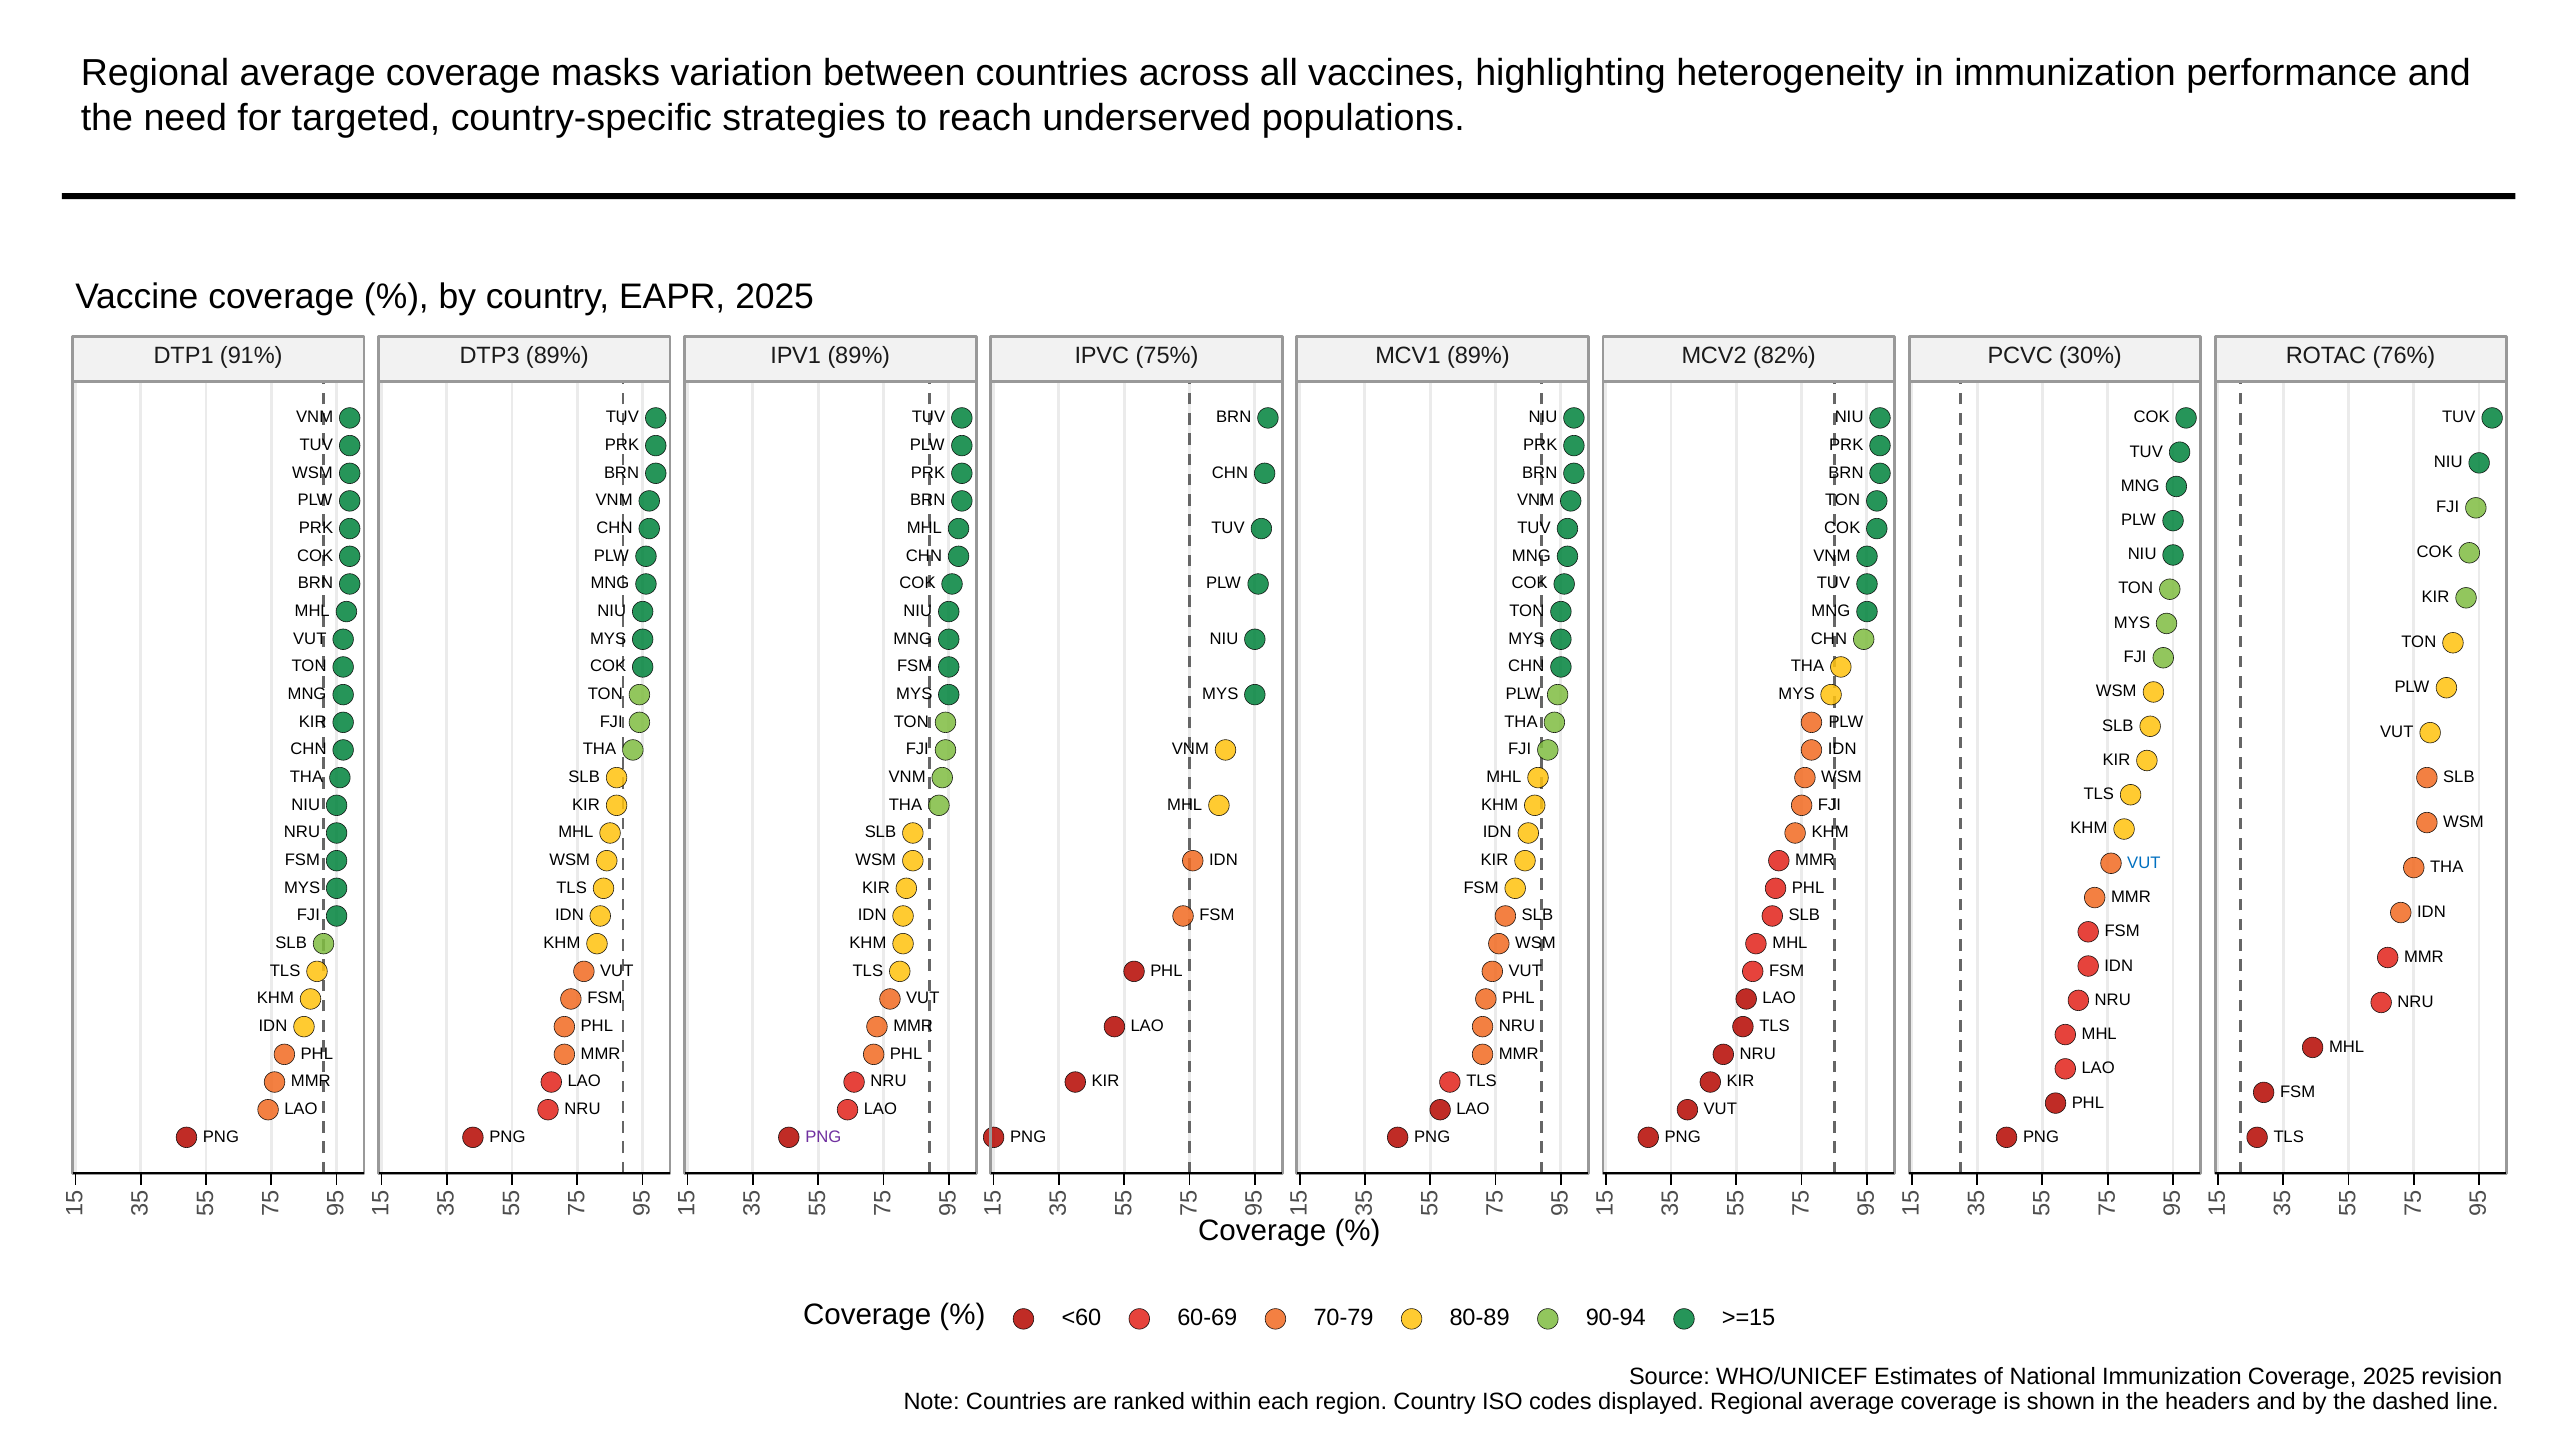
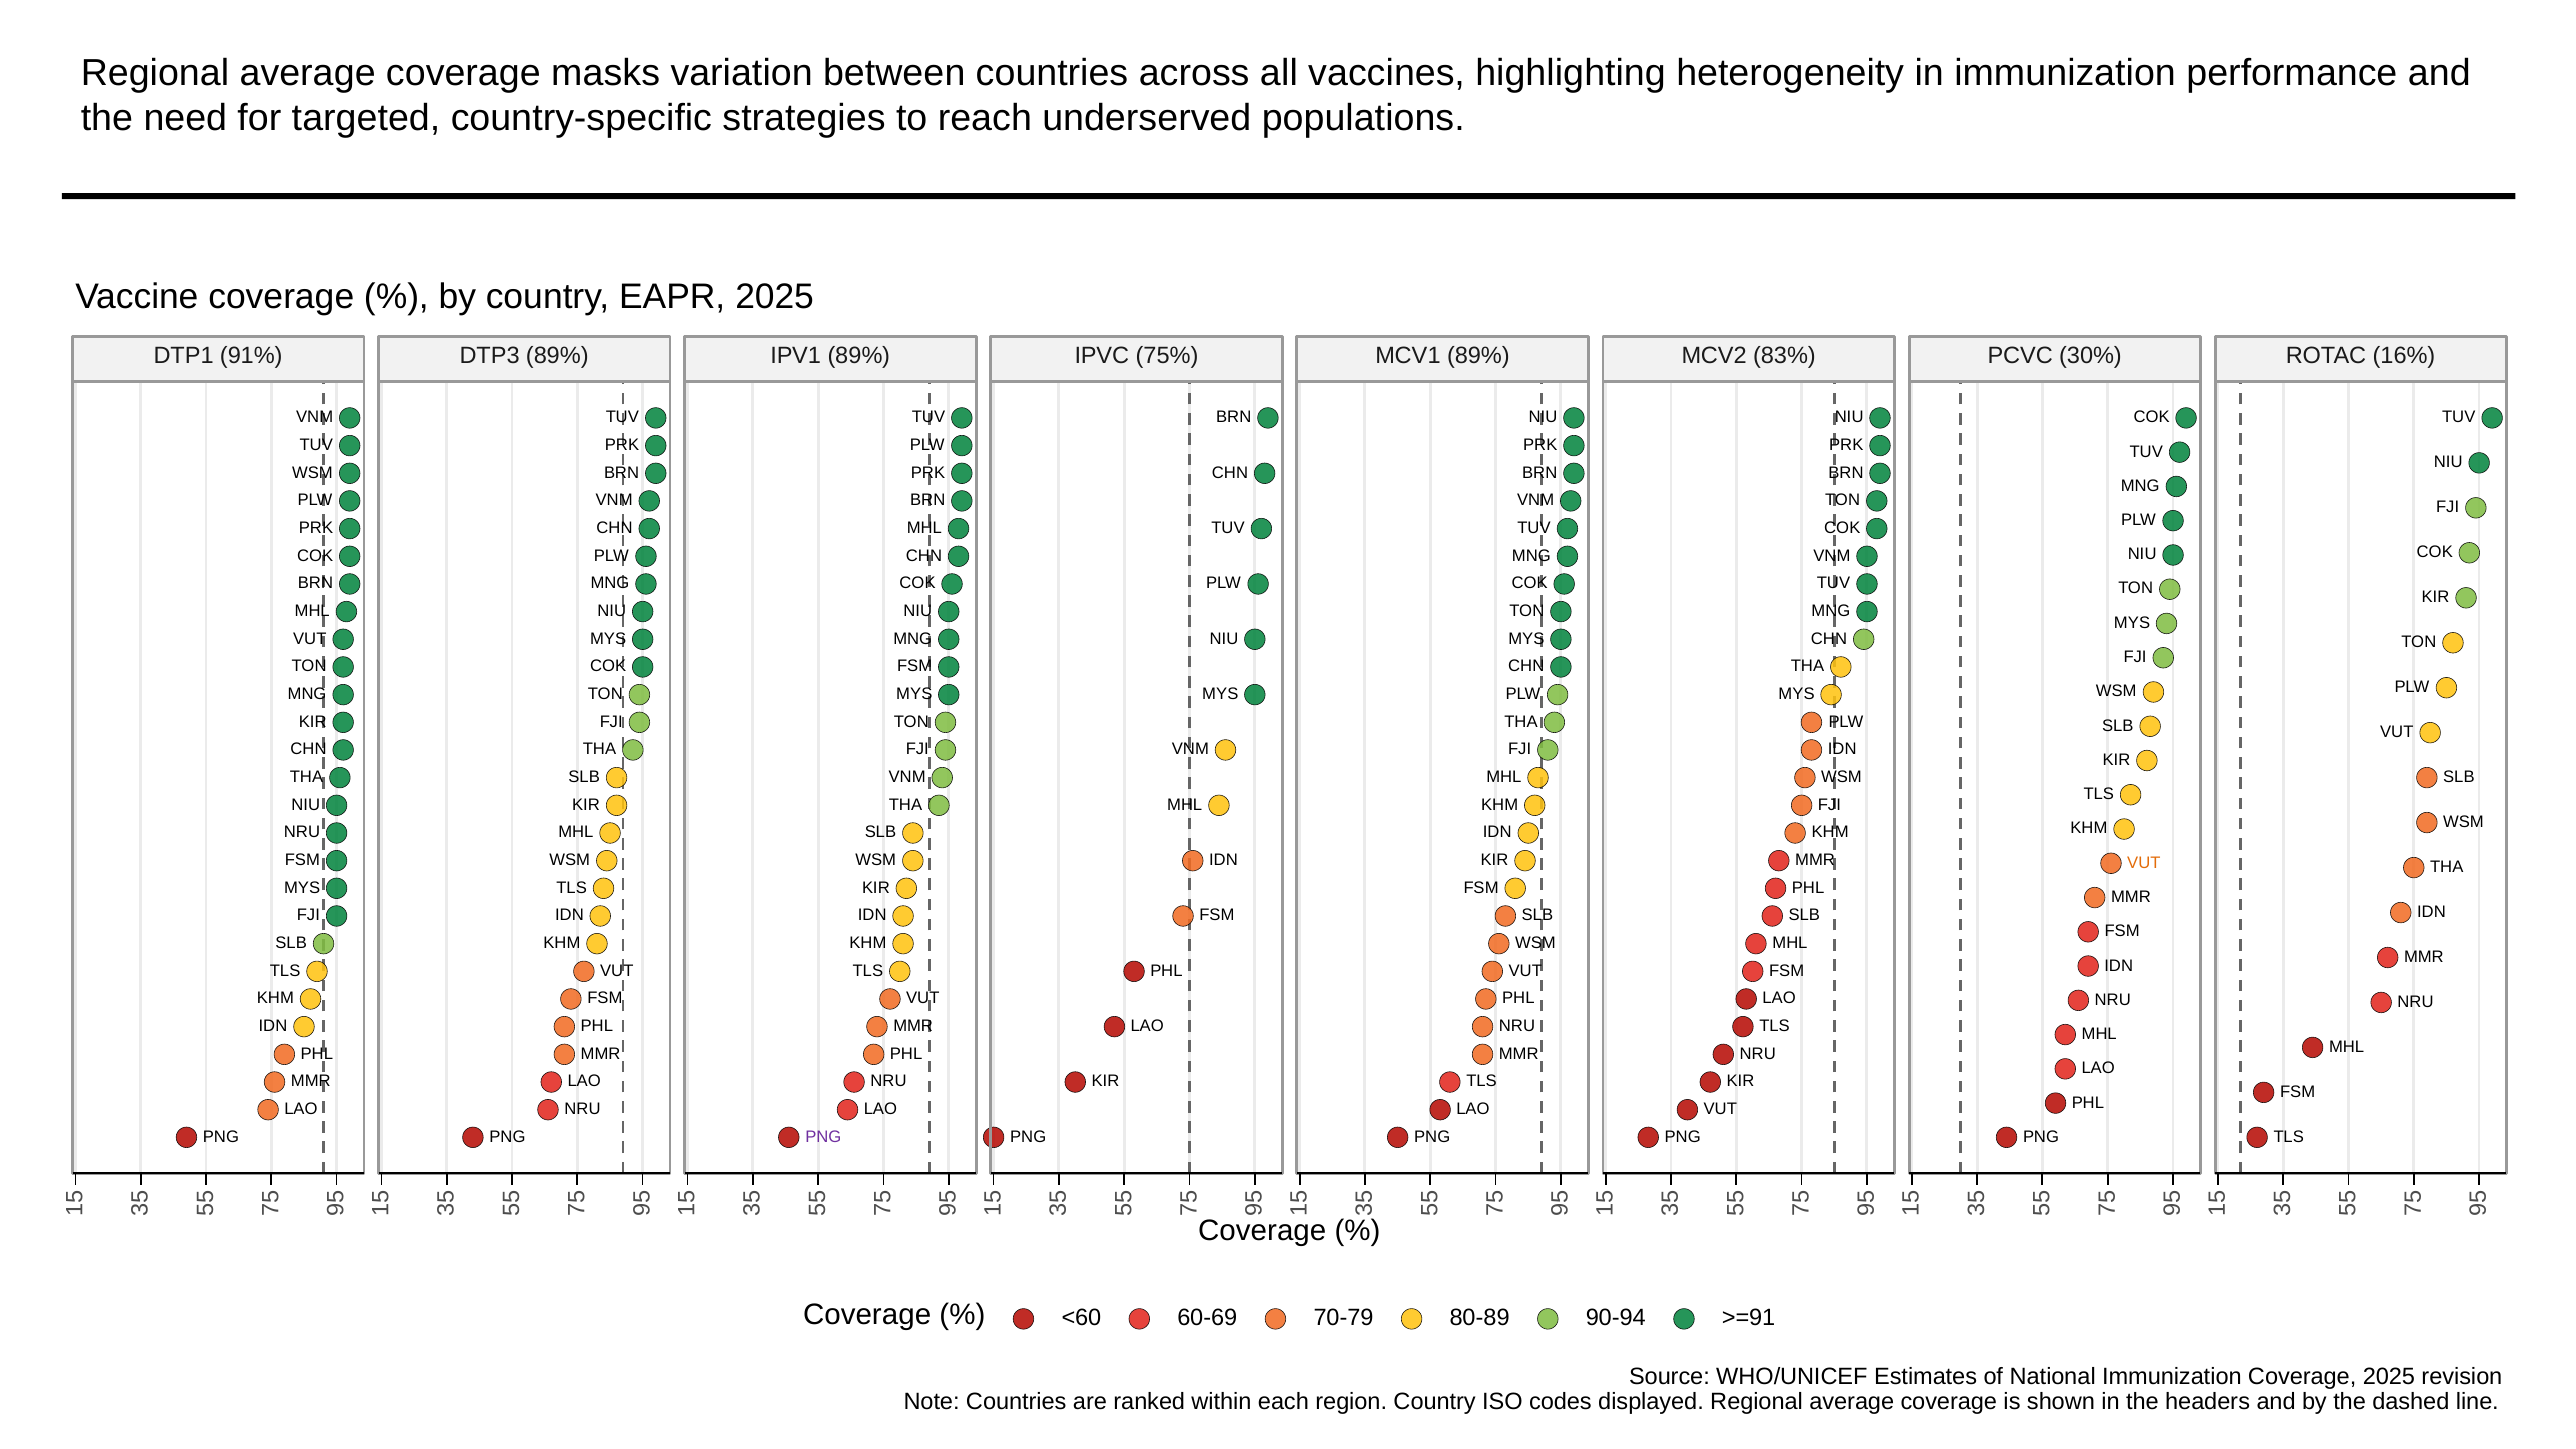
82%: 82% -> 83%
76%: 76% -> 16%
VUT at (2144, 863) colour: blue -> orange
>=15: >=15 -> >=91
